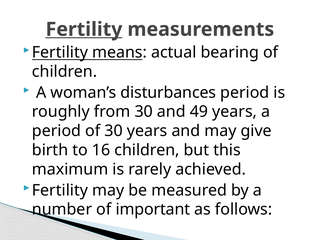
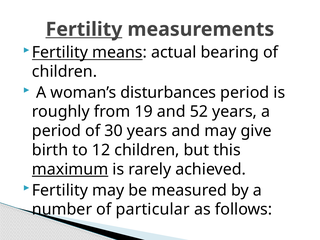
from 30: 30 -> 19
49: 49 -> 52
16: 16 -> 12
maximum underline: none -> present
important: important -> particular
